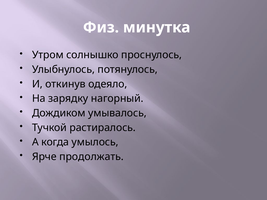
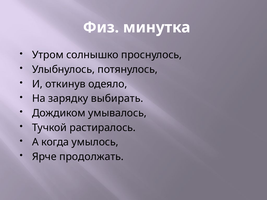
нагорный: нагорный -> выбирать
